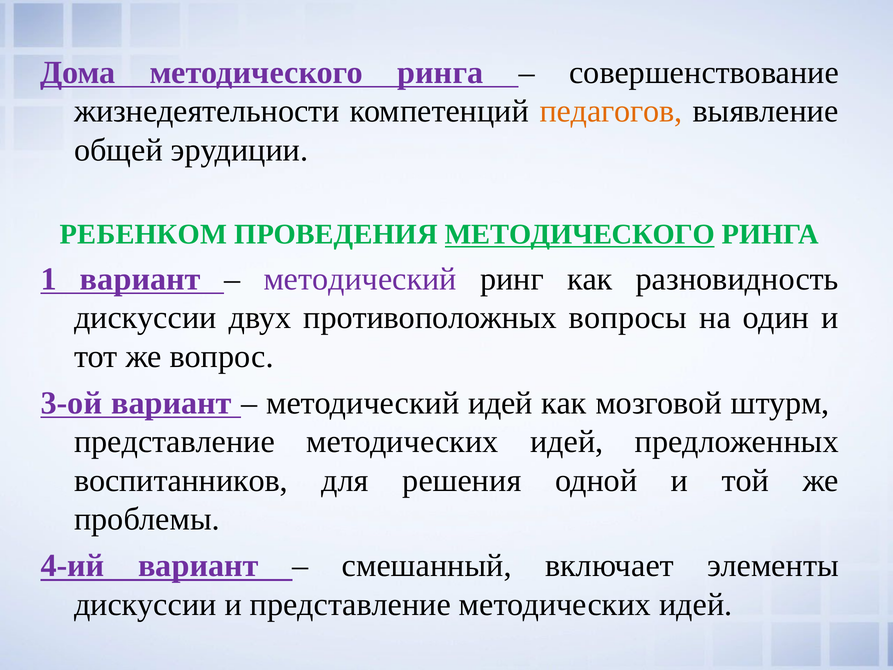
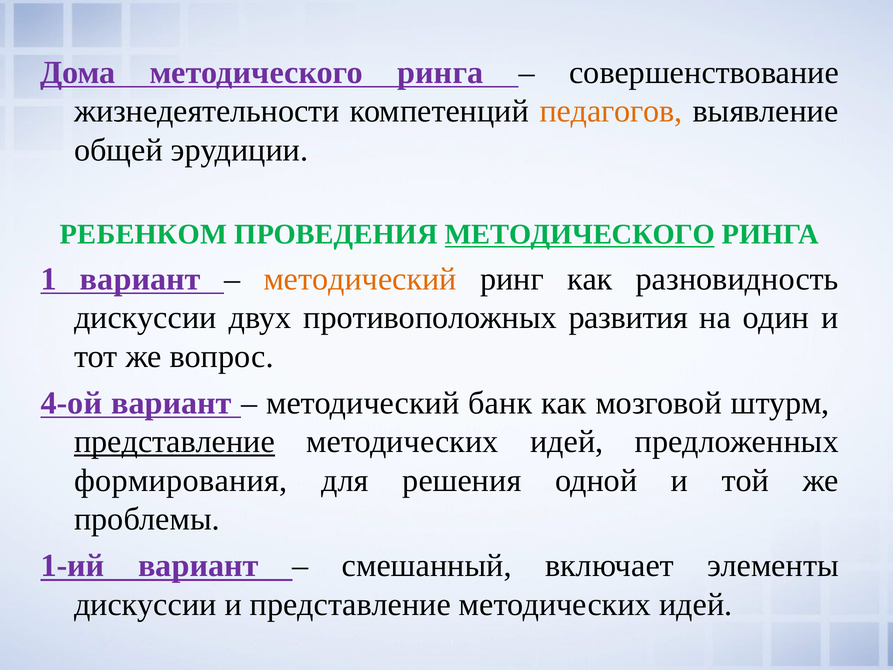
методический at (360, 279) colour: purple -> orange
вопросы: вопросы -> развития
3-ой: 3-ой -> 4-ой
методический идей: идей -> банк
представление at (174, 442) underline: none -> present
воспитанников: воспитанников -> формирования
4-ий: 4-ий -> 1-ий
